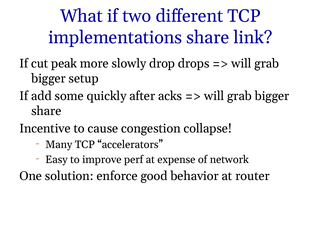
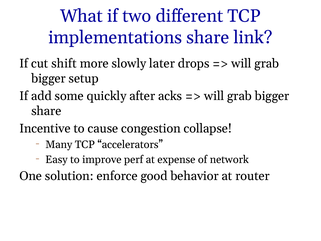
peak: peak -> shift
drop: drop -> later
